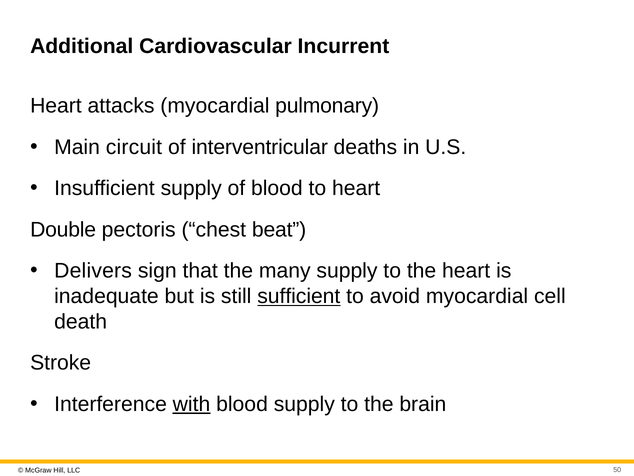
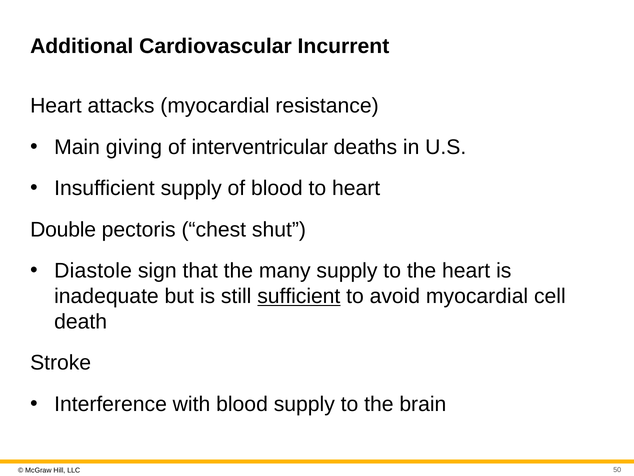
pulmonary: pulmonary -> resistance
circuit: circuit -> giving
beat: beat -> shut
Delivers: Delivers -> Diastole
with underline: present -> none
